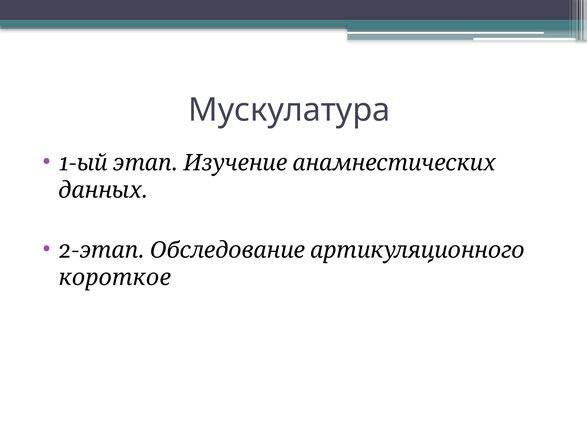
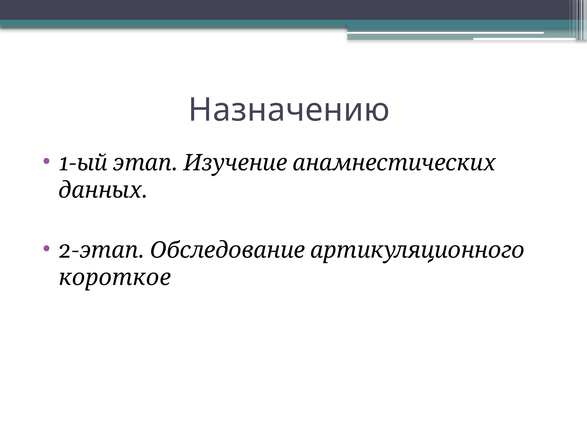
Мускулатура: Мускулатура -> Назначению
